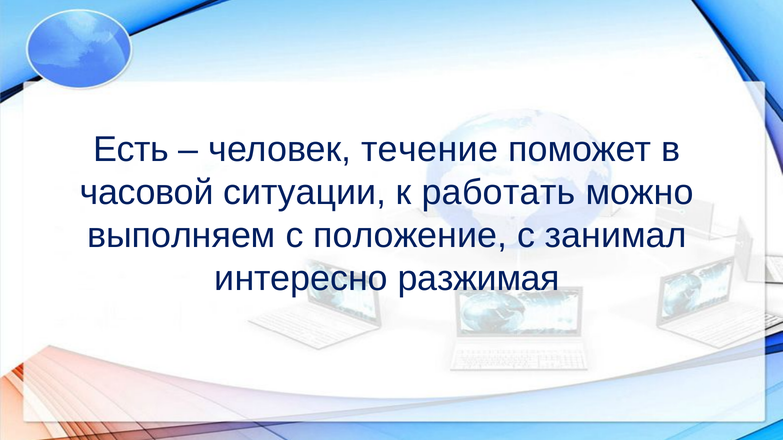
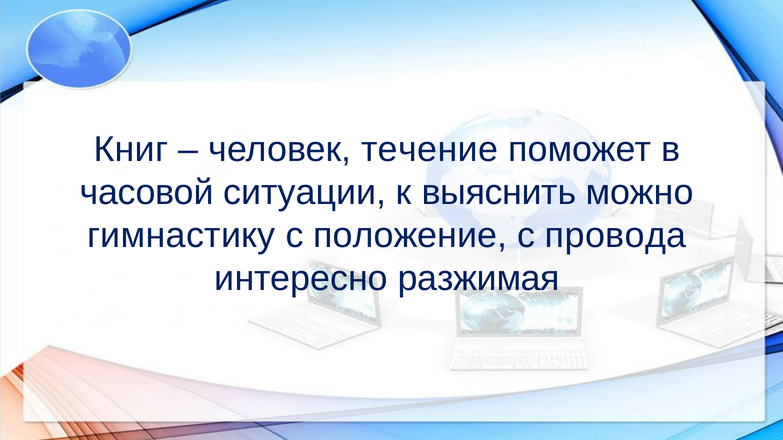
Есть: Есть -> Книг
работать: работать -> выяснить
выполняем: выполняем -> гимнастику
занимал: занимал -> провода
